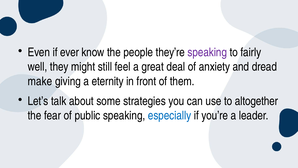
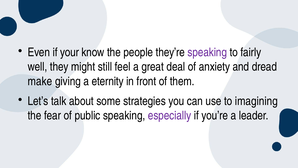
ever: ever -> your
altogether: altogether -> imagining
especially colour: blue -> purple
